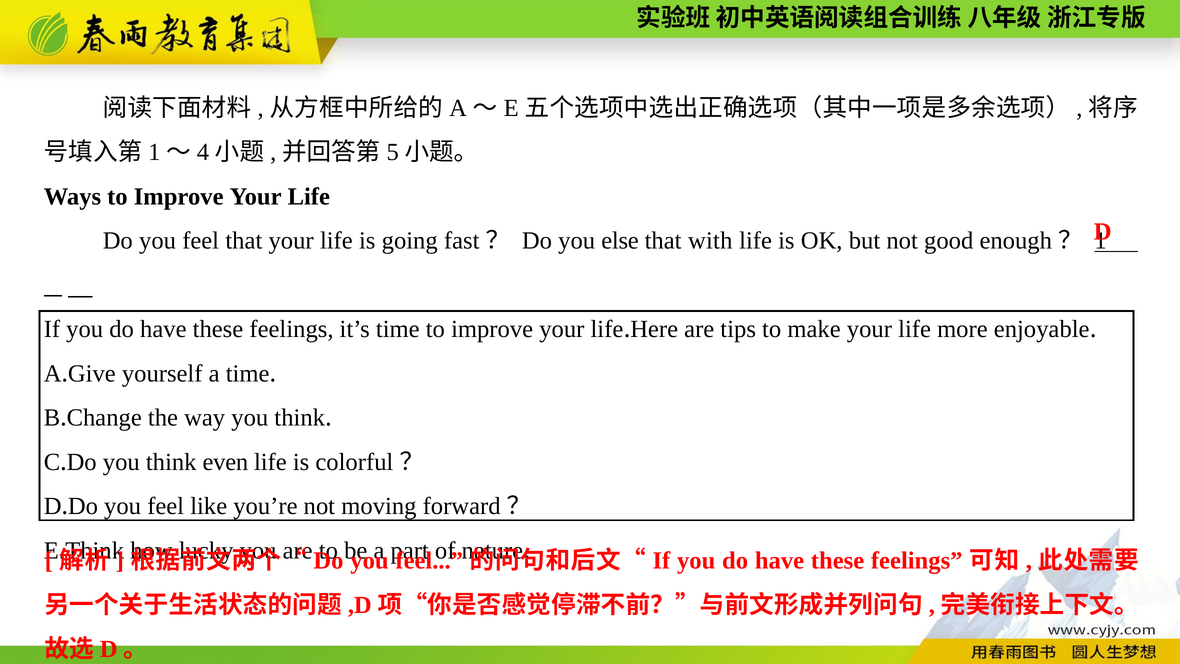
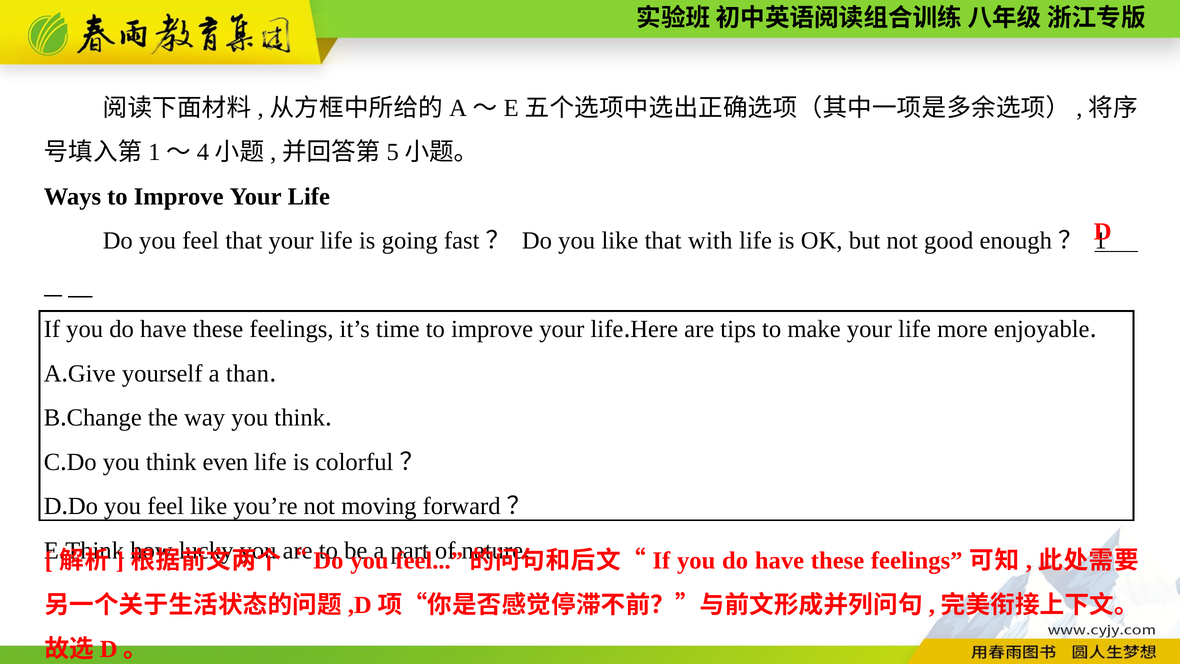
you else: else -> like
a time: time -> than
